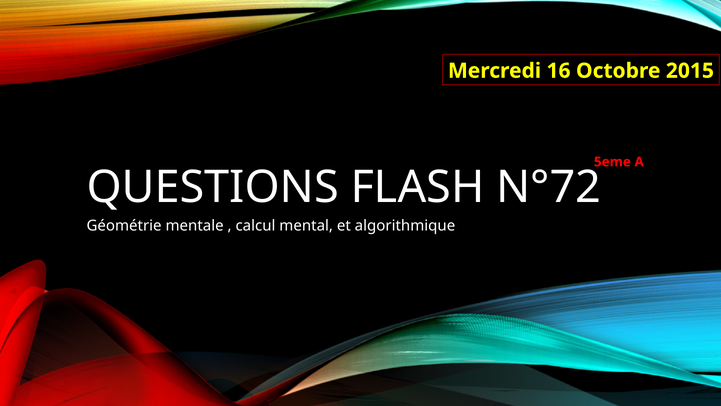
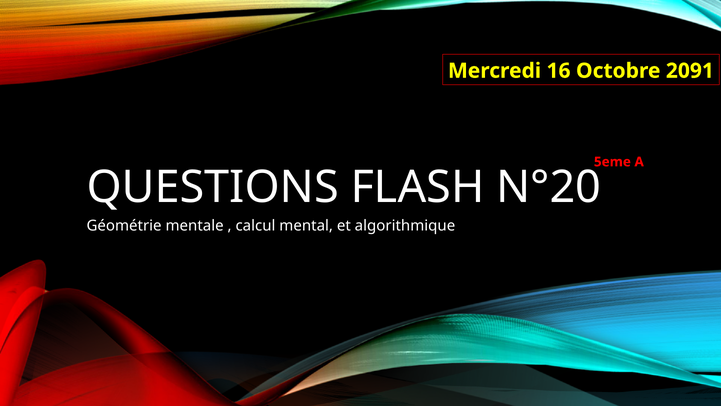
2015: 2015 -> 2091
N°72: N°72 -> N°20
